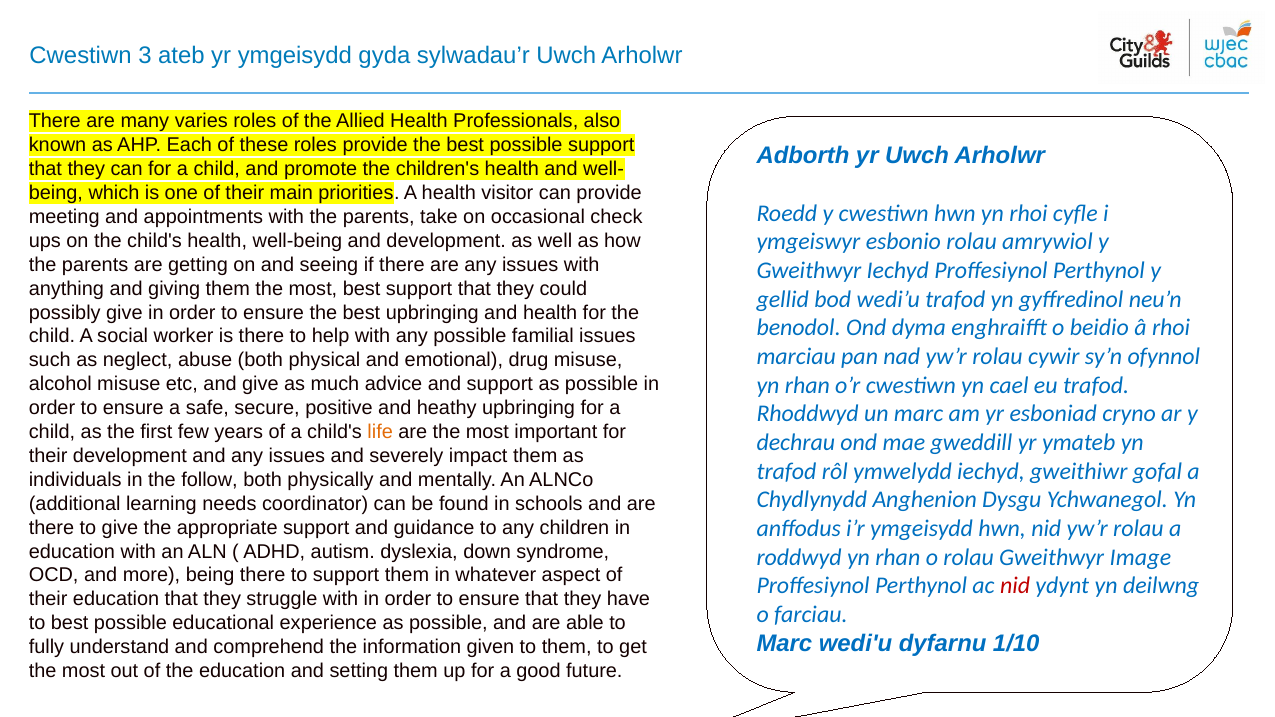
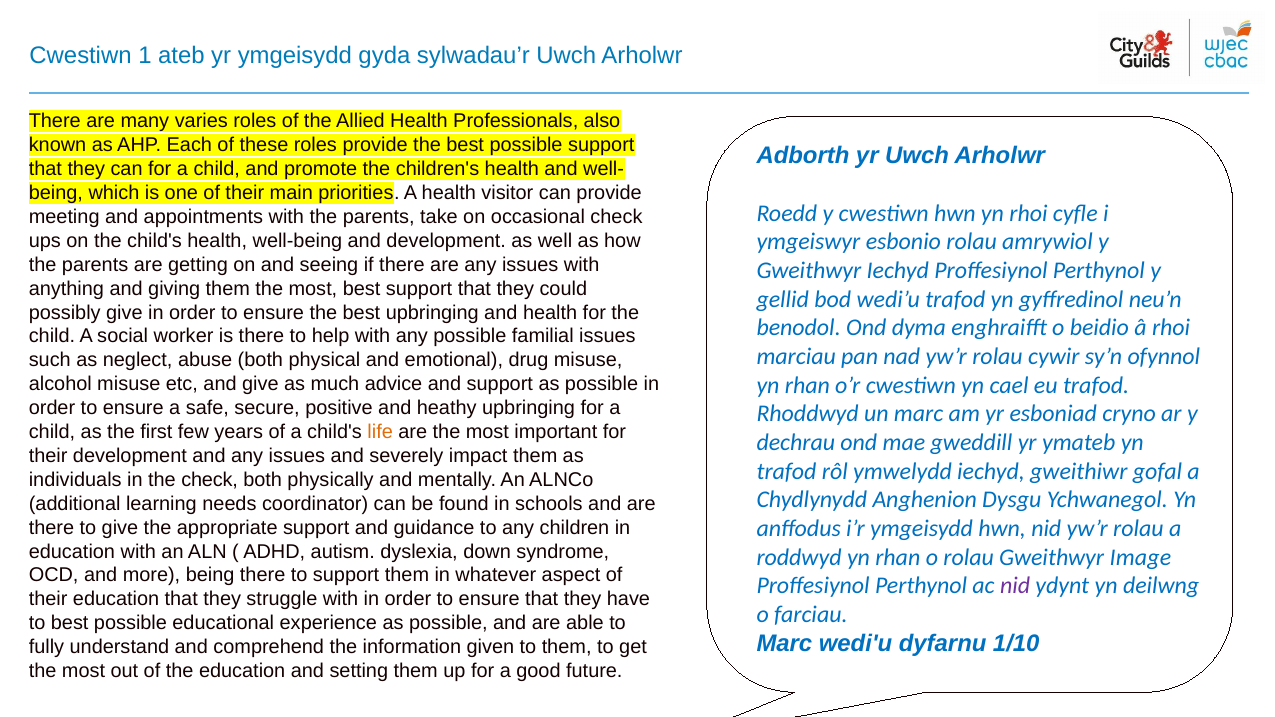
3: 3 -> 1
the follow: follow -> check
nid at (1015, 586) colour: red -> purple
